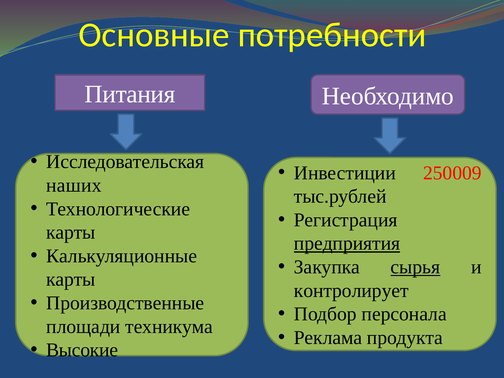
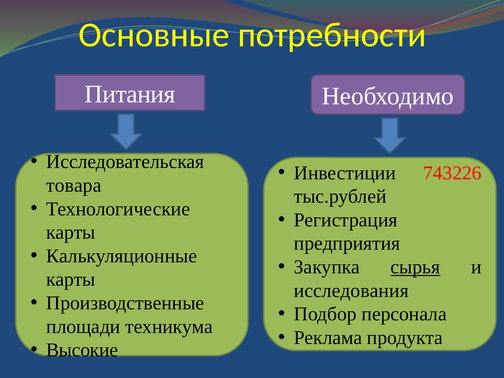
250009: 250009 -> 743226
наших: наших -> товара
предприятия underline: present -> none
контролирует: контролирует -> исследования
